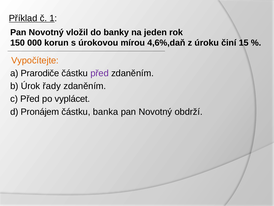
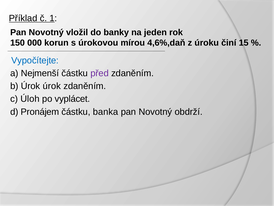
Vypočítejte colour: orange -> blue
Prarodiče: Prarodiče -> Nejmenší
Úrok řady: řady -> úrok
c Před: Před -> Úloh
